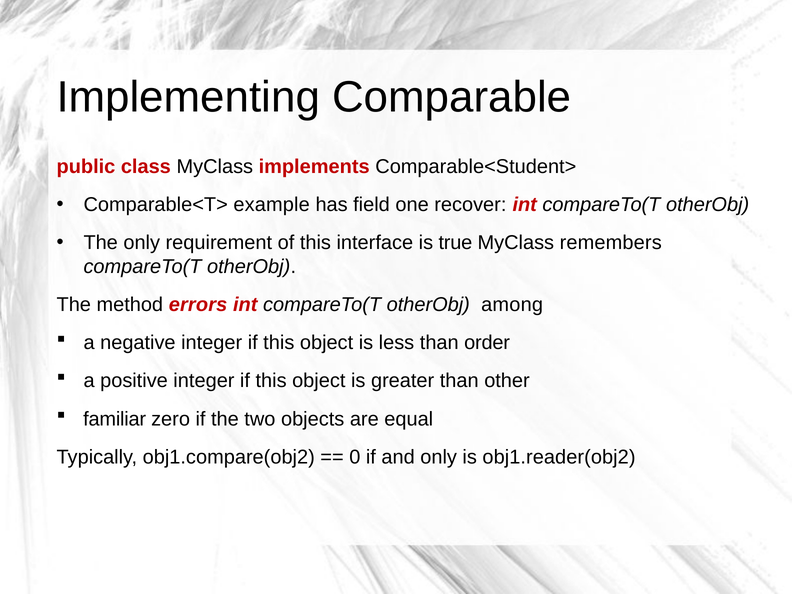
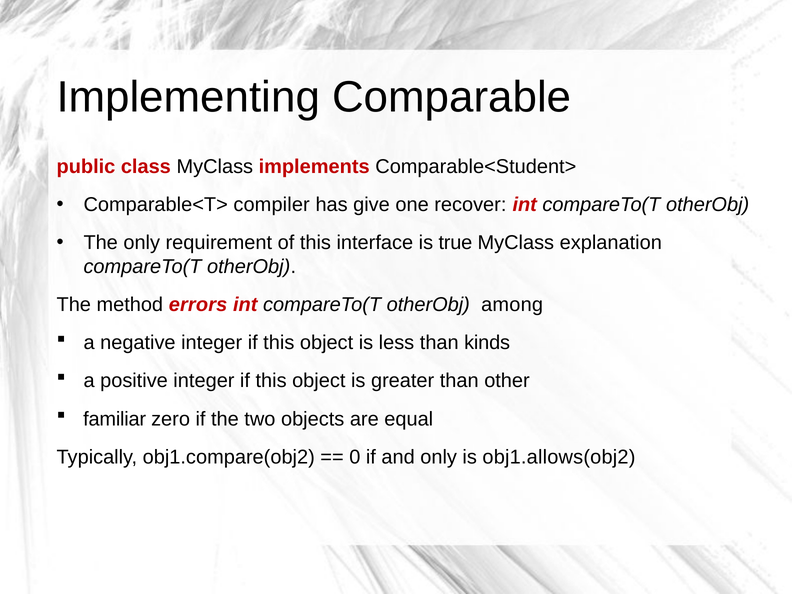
example: example -> compiler
field: field -> give
remembers: remembers -> explanation
order: order -> kinds
obj1.reader(obj2: obj1.reader(obj2 -> obj1.allows(obj2
